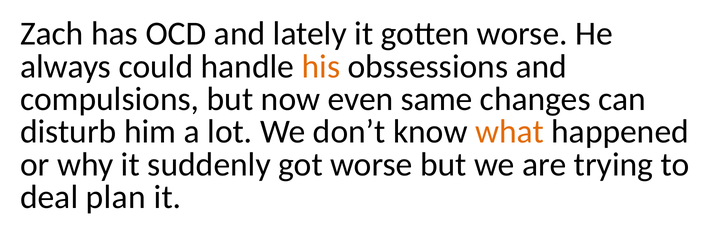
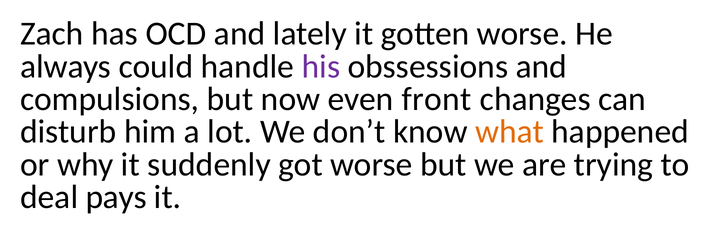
his colour: orange -> purple
same: same -> front
plan: plan -> pays
